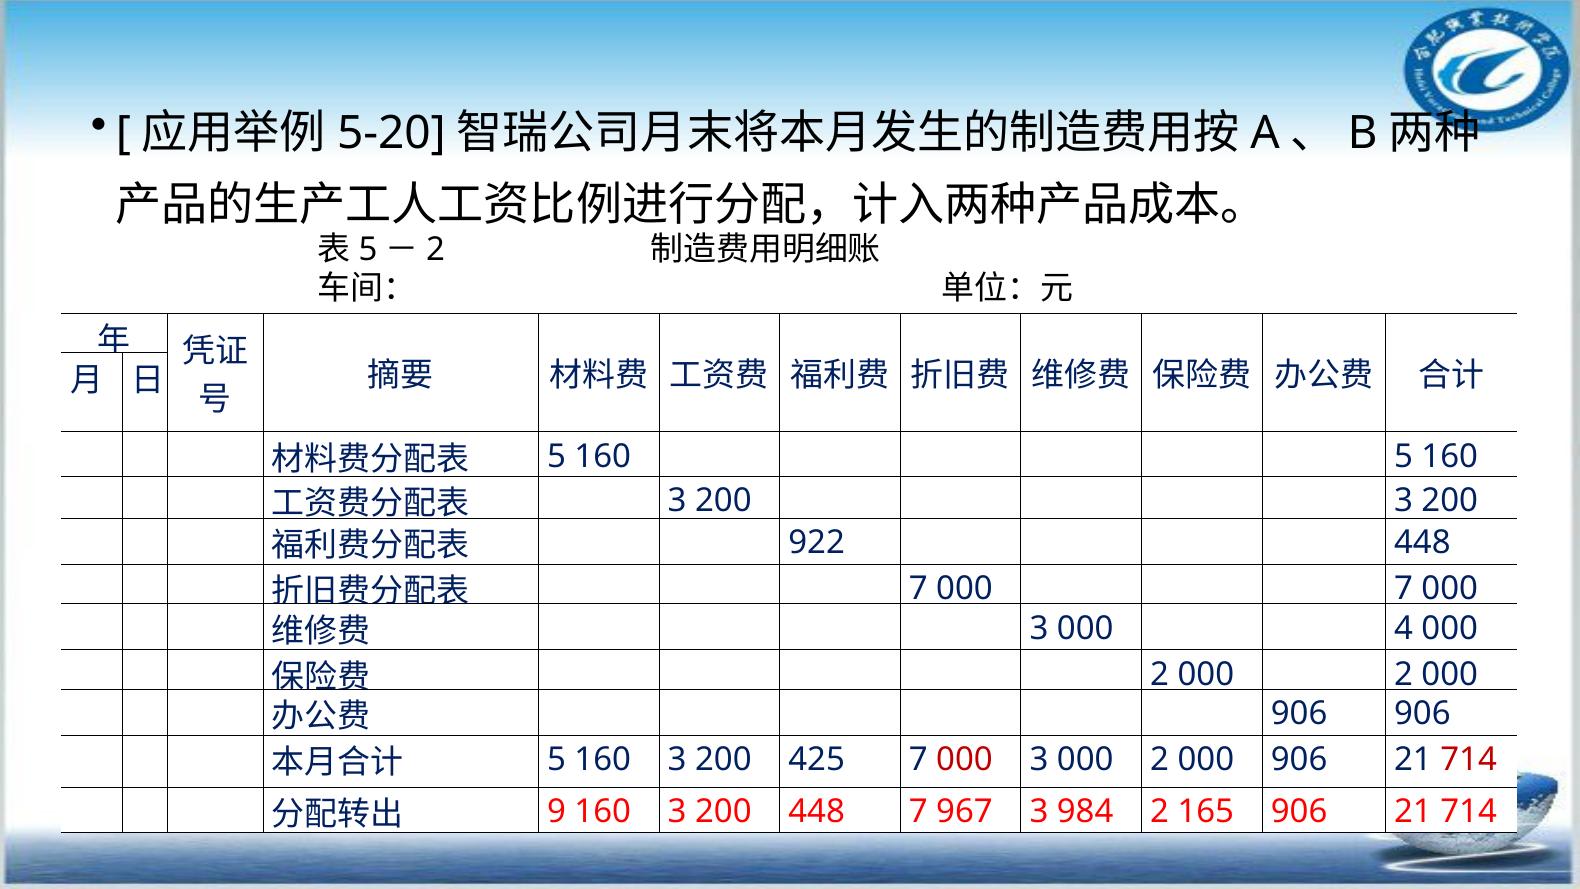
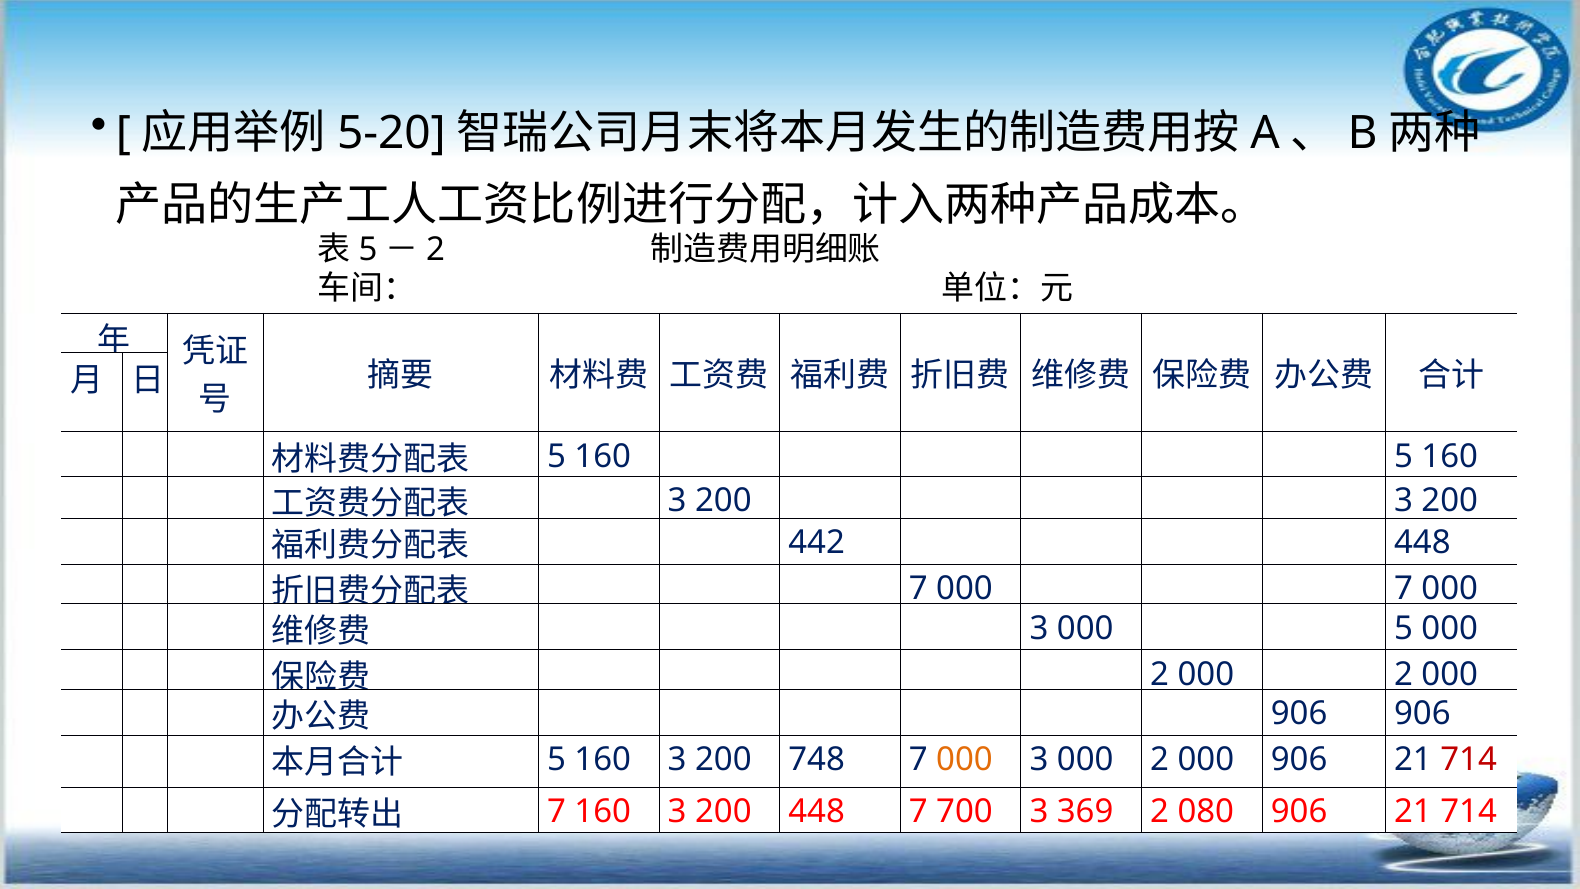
922: 922 -> 442
000 4: 4 -> 5
425: 425 -> 748
000 at (964, 760) colour: red -> orange
9 at (557, 811): 9 -> 7
967: 967 -> 700
984: 984 -> 369
165: 165 -> 080
